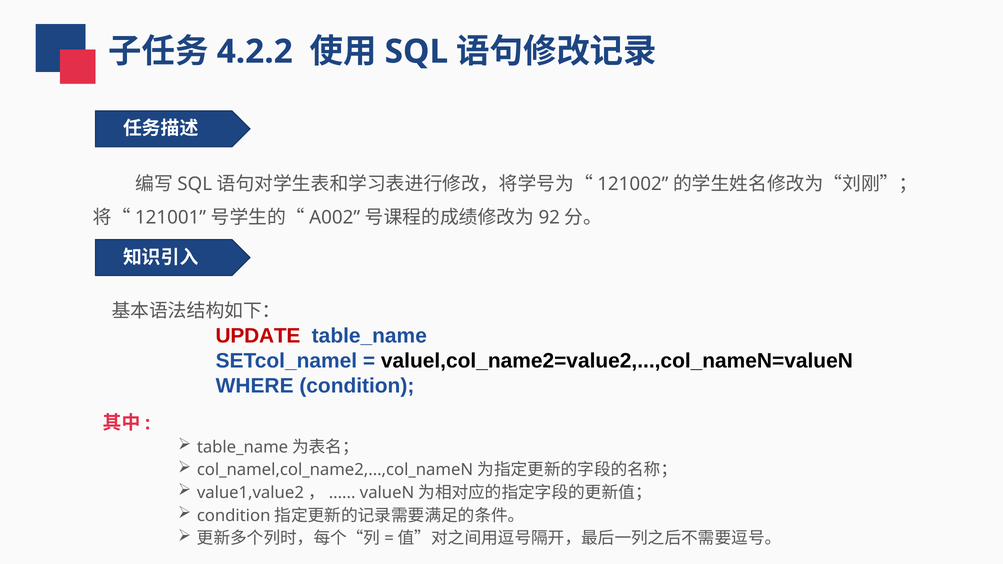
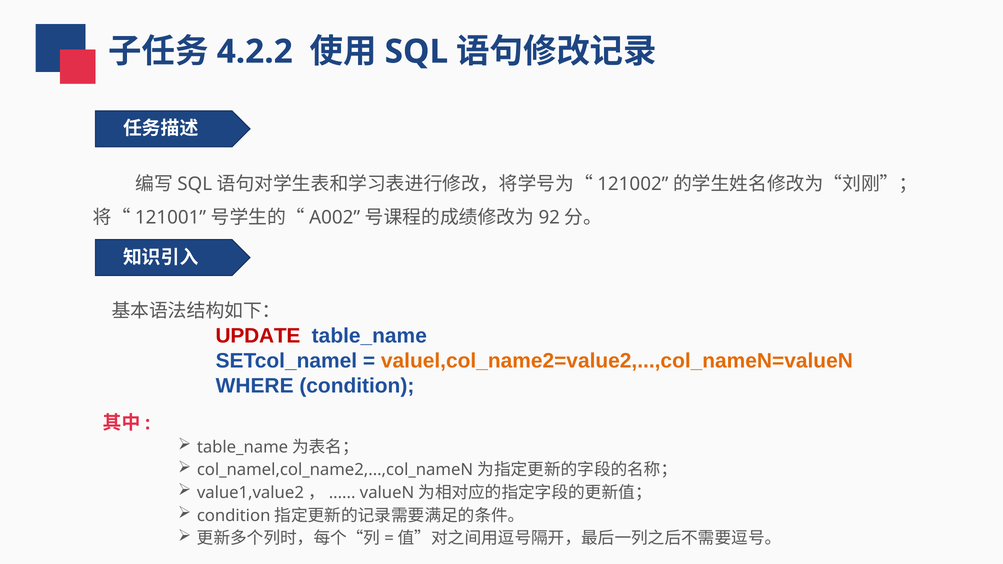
valuel,col_name2=value2,...,col_nameN=valueN colour: black -> orange
